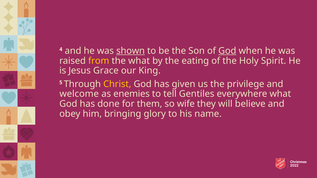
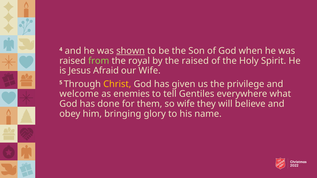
God at (227, 51) underline: present -> none
from colour: yellow -> light green
the what: what -> royal
the eating: eating -> raised
Grace: Grace -> Afraid
our King: King -> Wife
